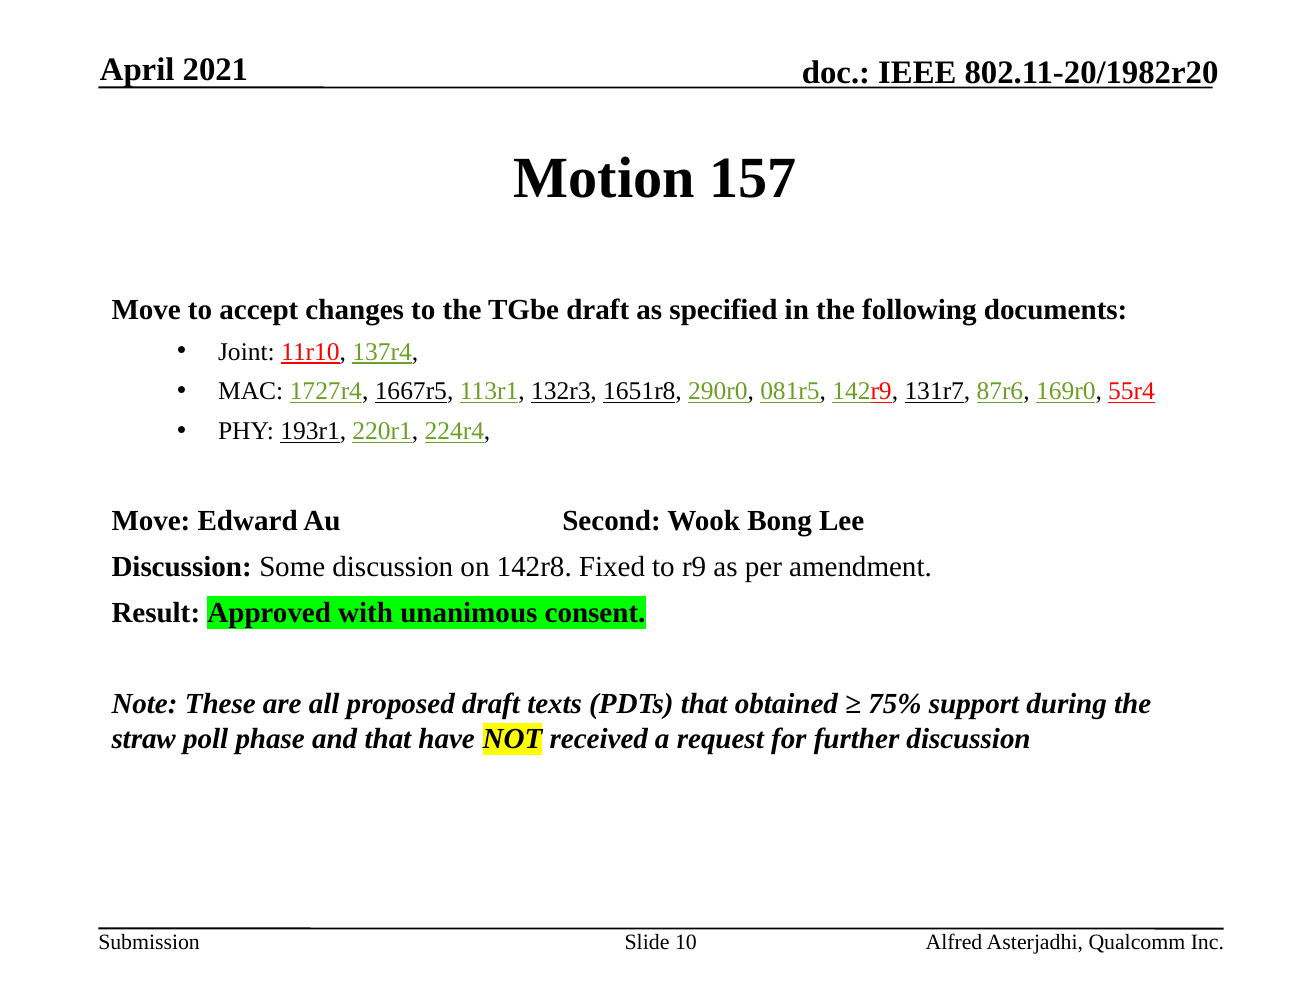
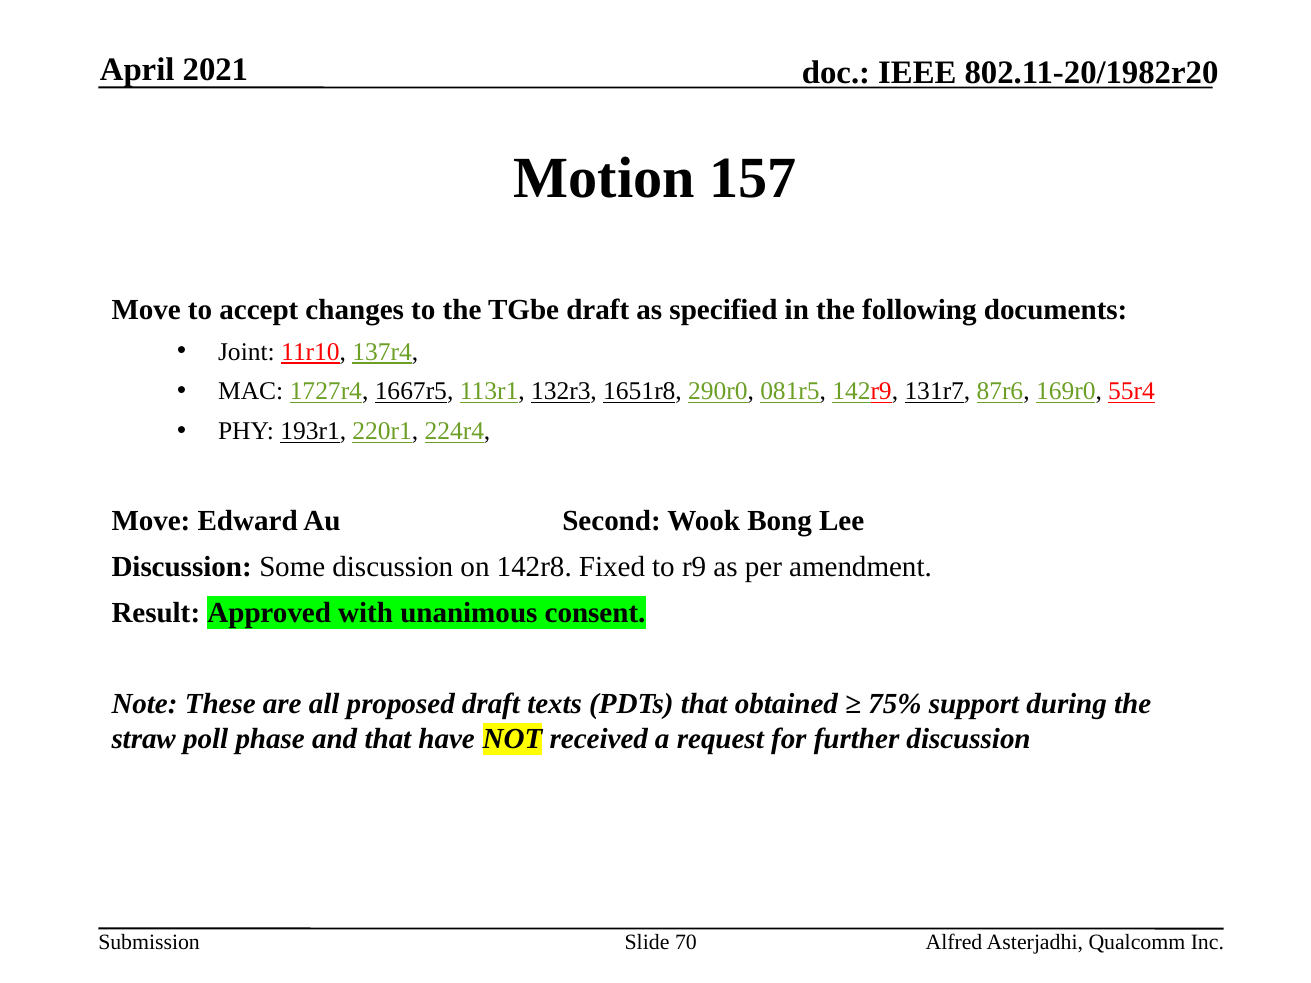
10: 10 -> 70
